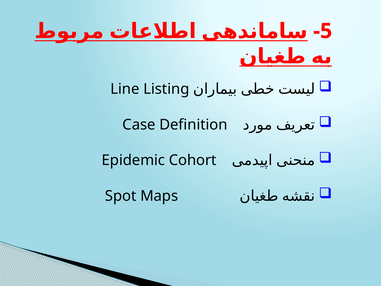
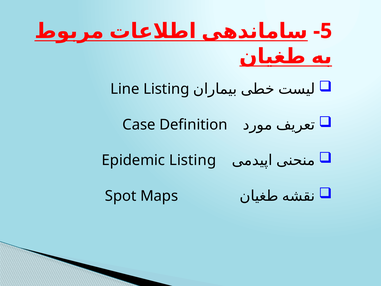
Epidemic Cohort: Cohort -> Listing
